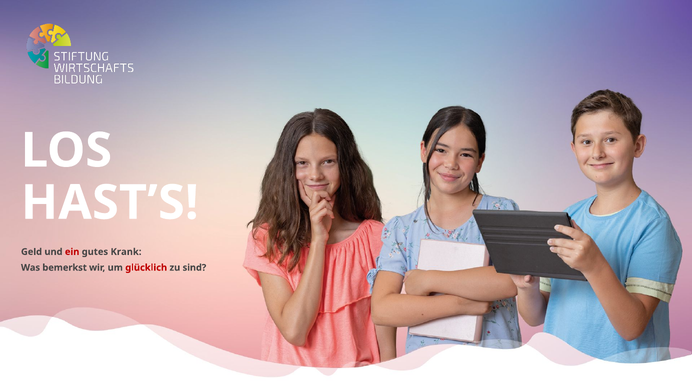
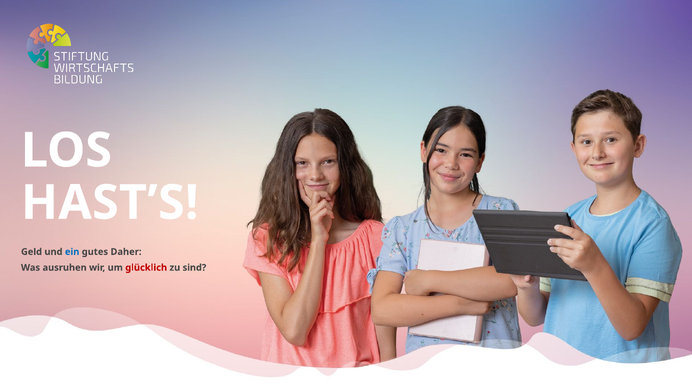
ein colour: red -> blue
Krank: Krank -> Daher
bemerkst: bemerkst -> ausruhen
